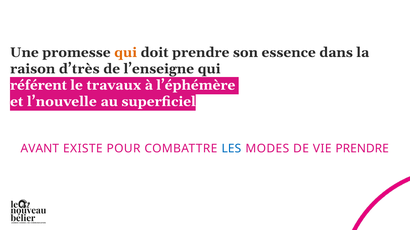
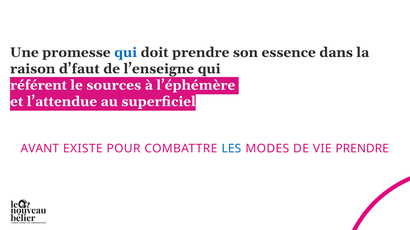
qui at (126, 53) colour: orange -> blue
d’très: d’très -> d’faut
travaux: travaux -> sources
l’nouvelle: l’nouvelle -> l’attendue
